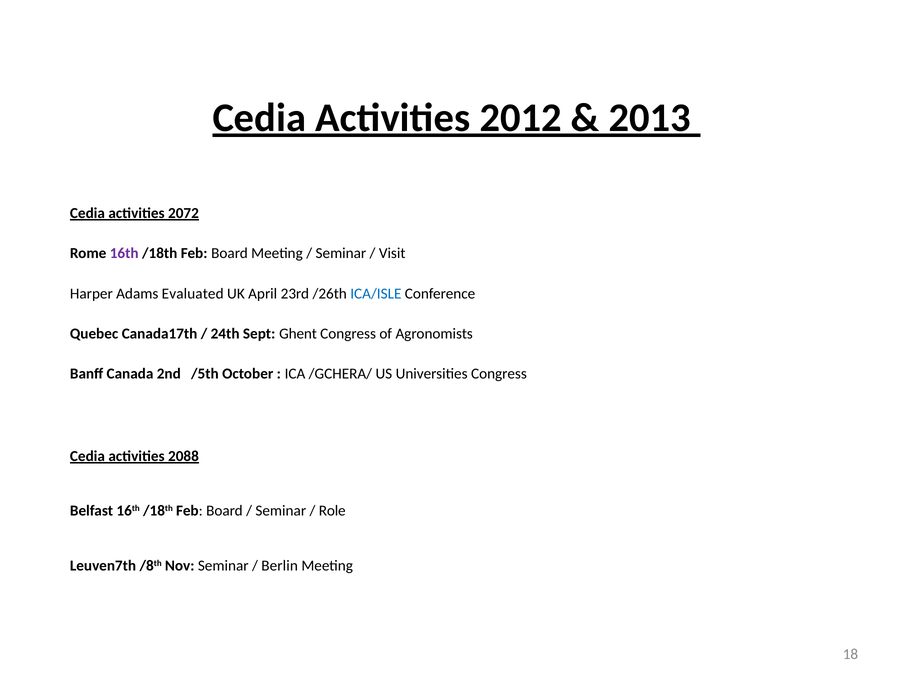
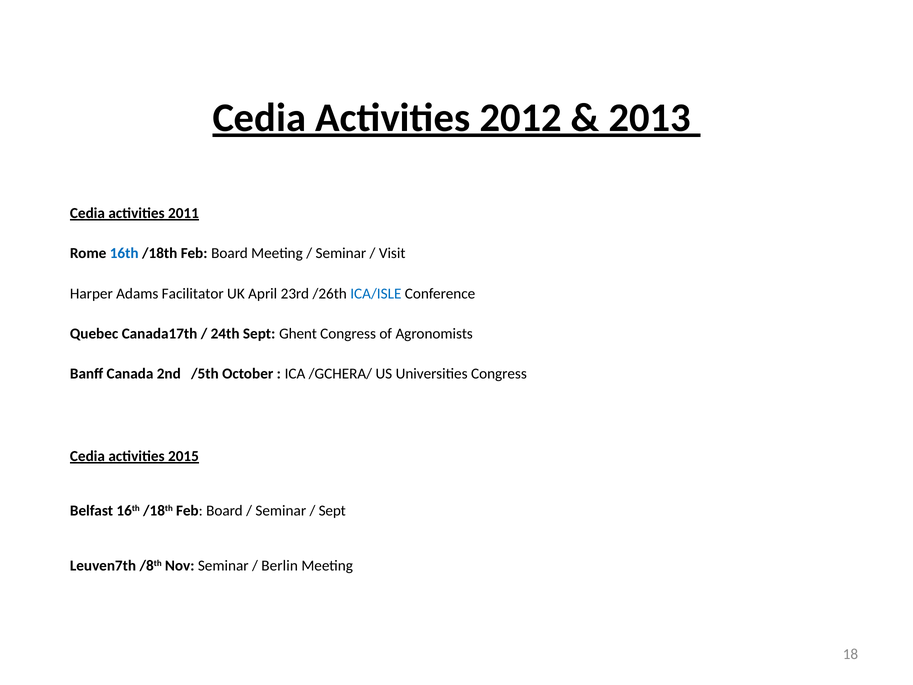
2072: 2072 -> 2011
16th at (124, 253) colour: purple -> blue
Evaluated: Evaluated -> Facilitator
2088: 2088 -> 2015
Role at (332, 511): Role -> Sept
